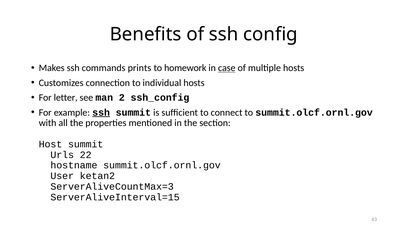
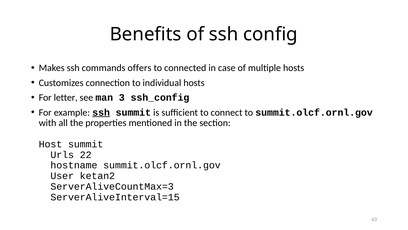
prints: prints -> offers
homework: homework -> connected
case underline: present -> none
2: 2 -> 3
